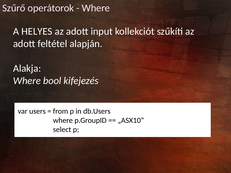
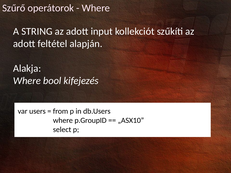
HELYES: HELYES -> STRING
